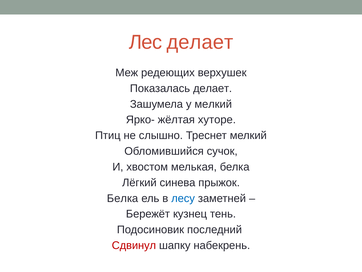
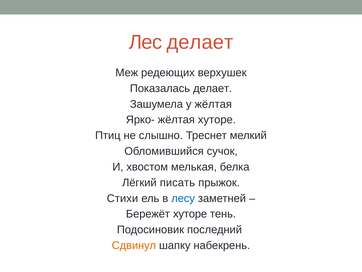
у мелкий: мелкий -> жёлтая
синева: синева -> писать
Белка at (122, 198): Белка -> Стихи
Бережёт кузнец: кузнец -> хуторе
Сдвинул colour: red -> orange
